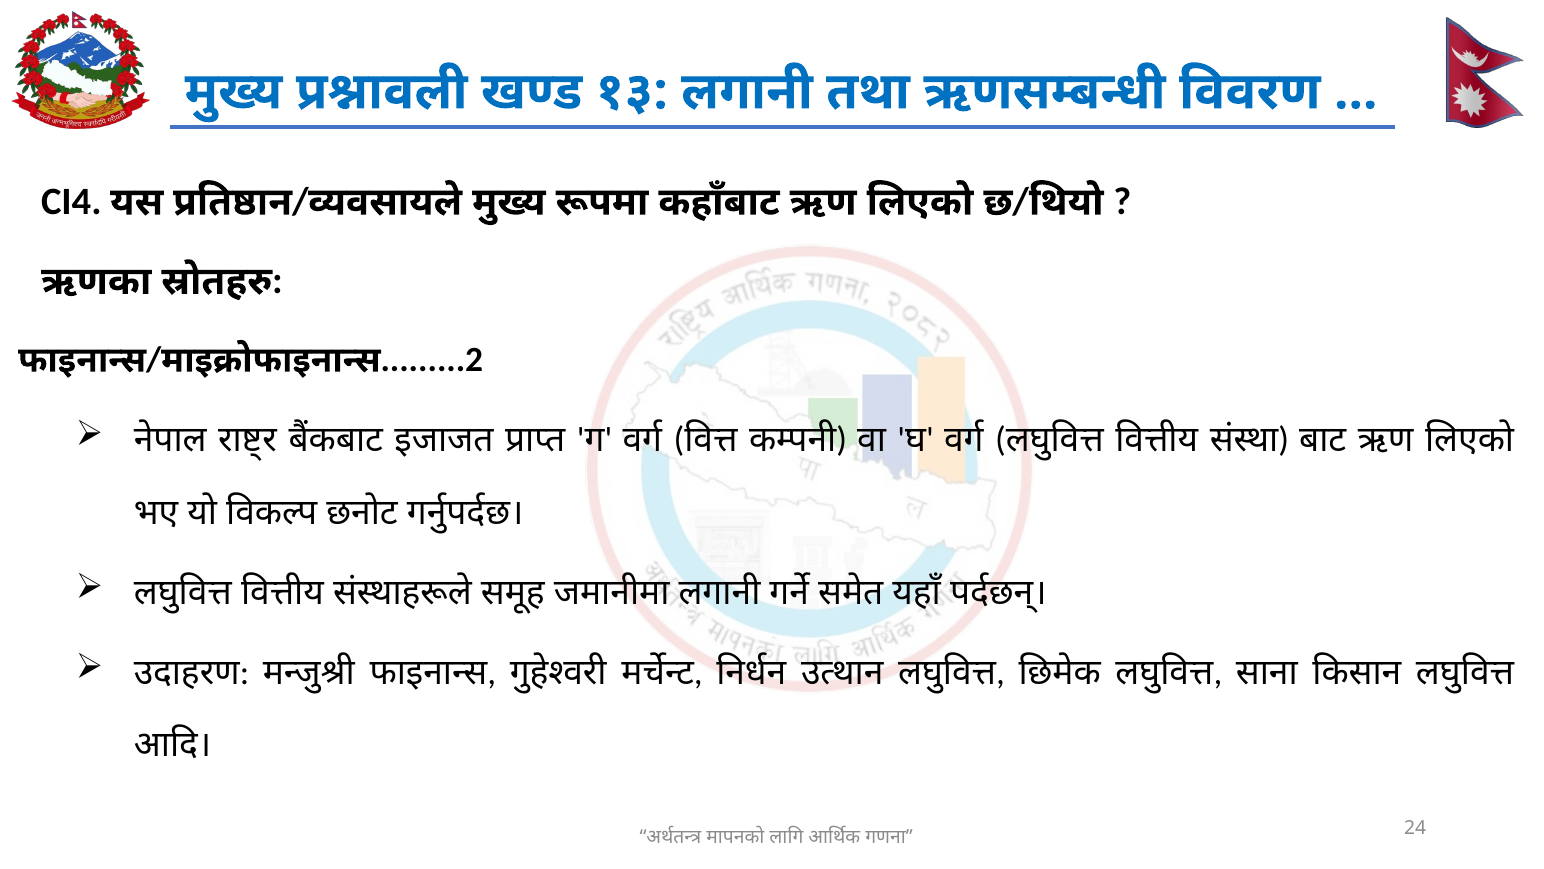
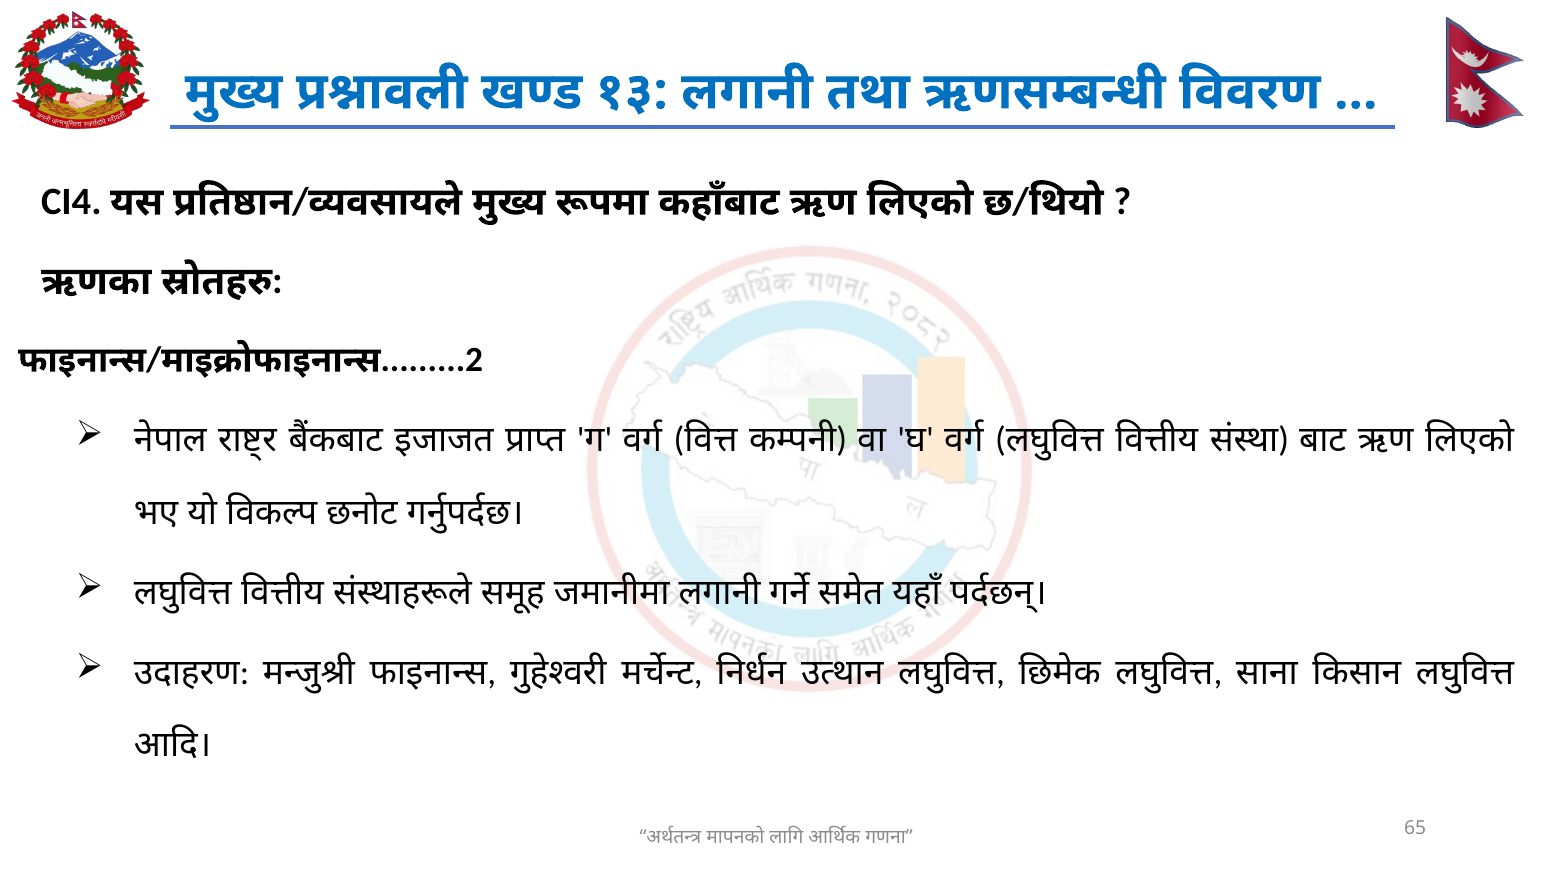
24: 24 -> 65
